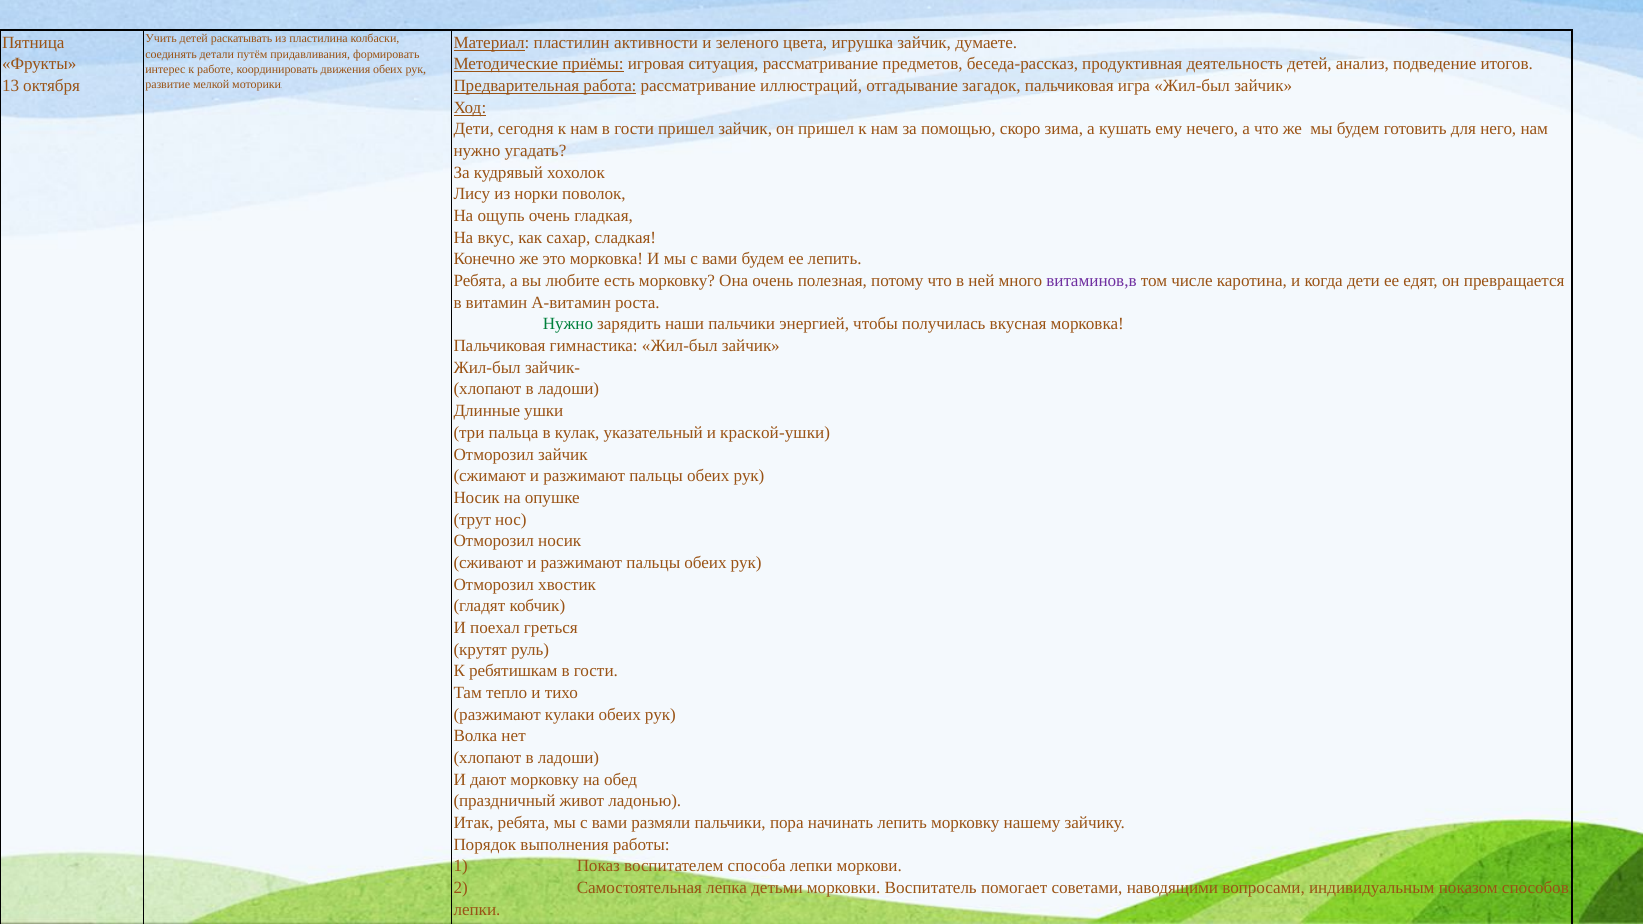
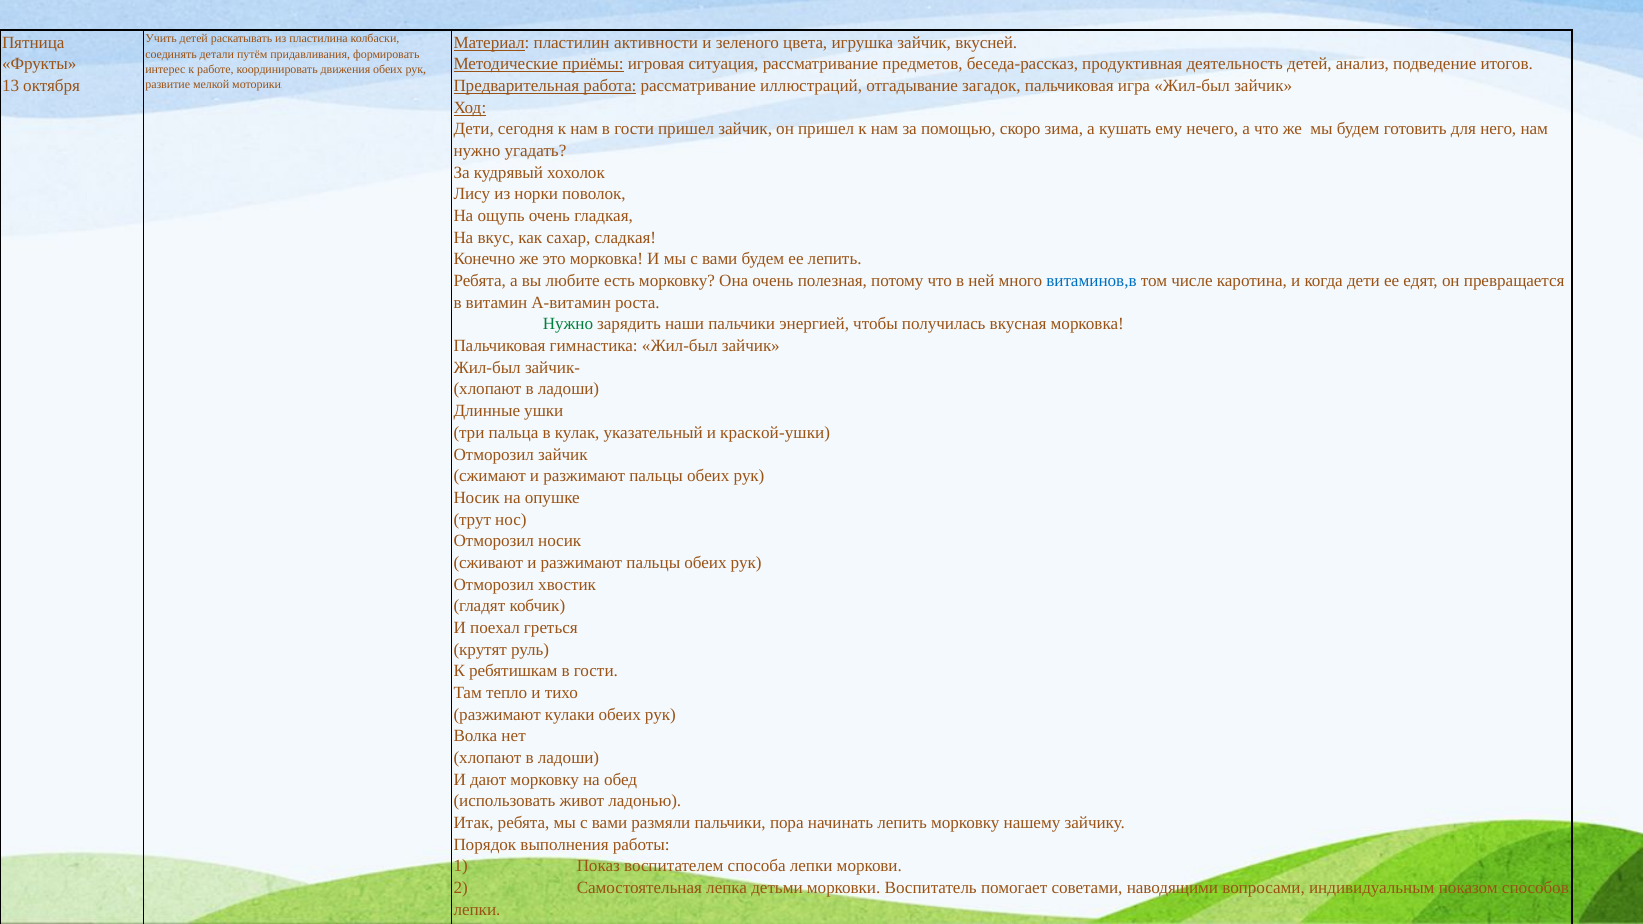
думаете: думаете -> вкусней
витаминов,в colour: purple -> blue
праздничный: праздничный -> использовать
